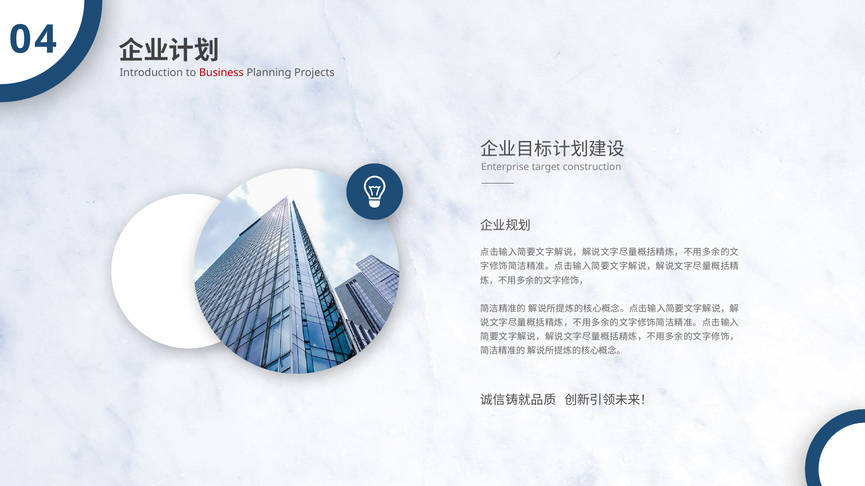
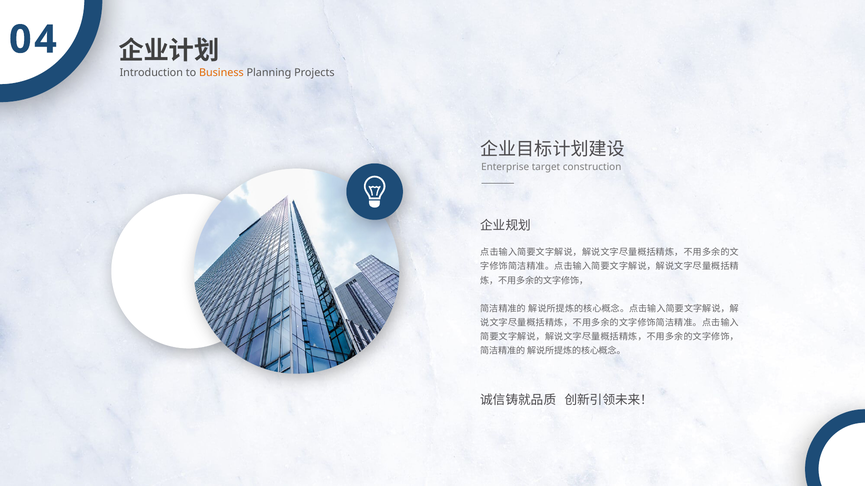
Business colour: red -> orange
